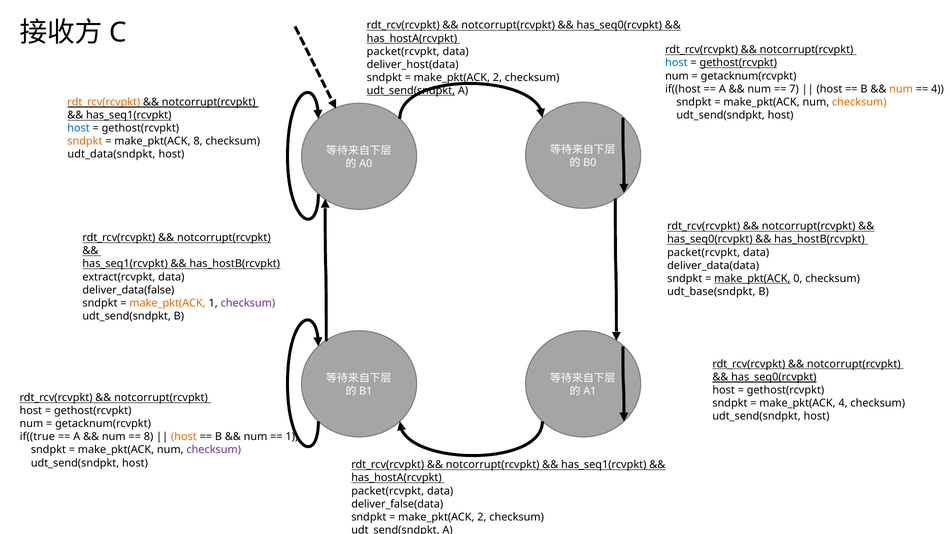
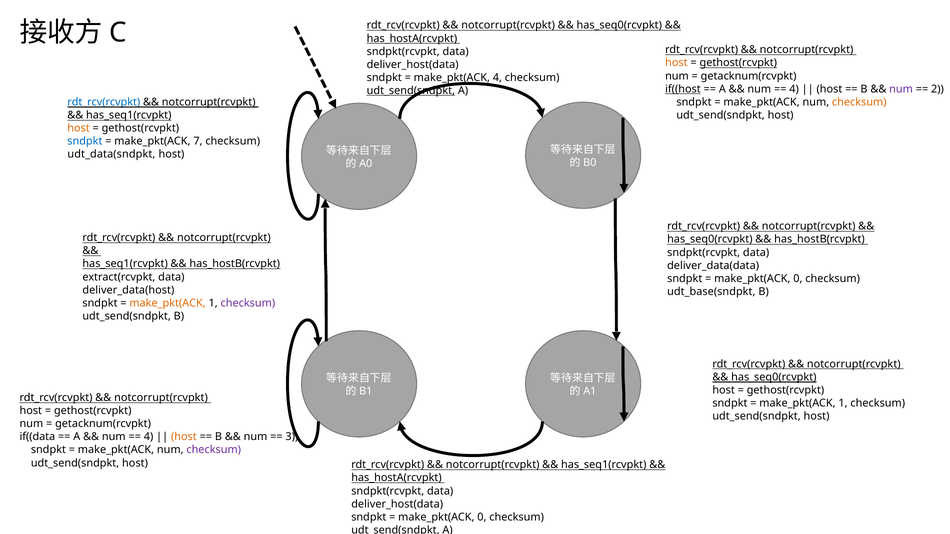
packet(rcvpkt at (403, 52): packet(rcvpkt -> sndpkt(rcvpkt
host at (676, 63) colour: blue -> orange
2 at (497, 78): 2 -> 4
if((host underline: none -> present
7 at (794, 89): 7 -> 4
num at (901, 89) colour: orange -> purple
4 at (937, 89): 4 -> 2
rdt_rcv(rcvpkt at (104, 102) colour: orange -> blue
host at (79, 128) colour: blue -> orange
sndpkt at (85, 141) colour: orange -> blue
make_pkt(ACK 8: 8 -> 7
packet(rcvpkt at (704, 253): packet(rcvpkt -> sndpkt(rcvpkt
make_pkt(ACK at (752, 279) underline: present -> none
deliver_data(false: deliver_data(false -> deliver_data(host
4 at (843, 403): 4 -> 1
if((true: if((true -> if((data
8 at (149, 437): 8 -> 4
1 at (292, 437): 1 -> 3
packet(rcvpkt at (388, 491): packet(rcvpkt -> sndpkt(rcvpkt
deliver_false(data at (397, 504): deliver_false(data -> deliver_host(data
2 at (482, 517): 2 -> 0
